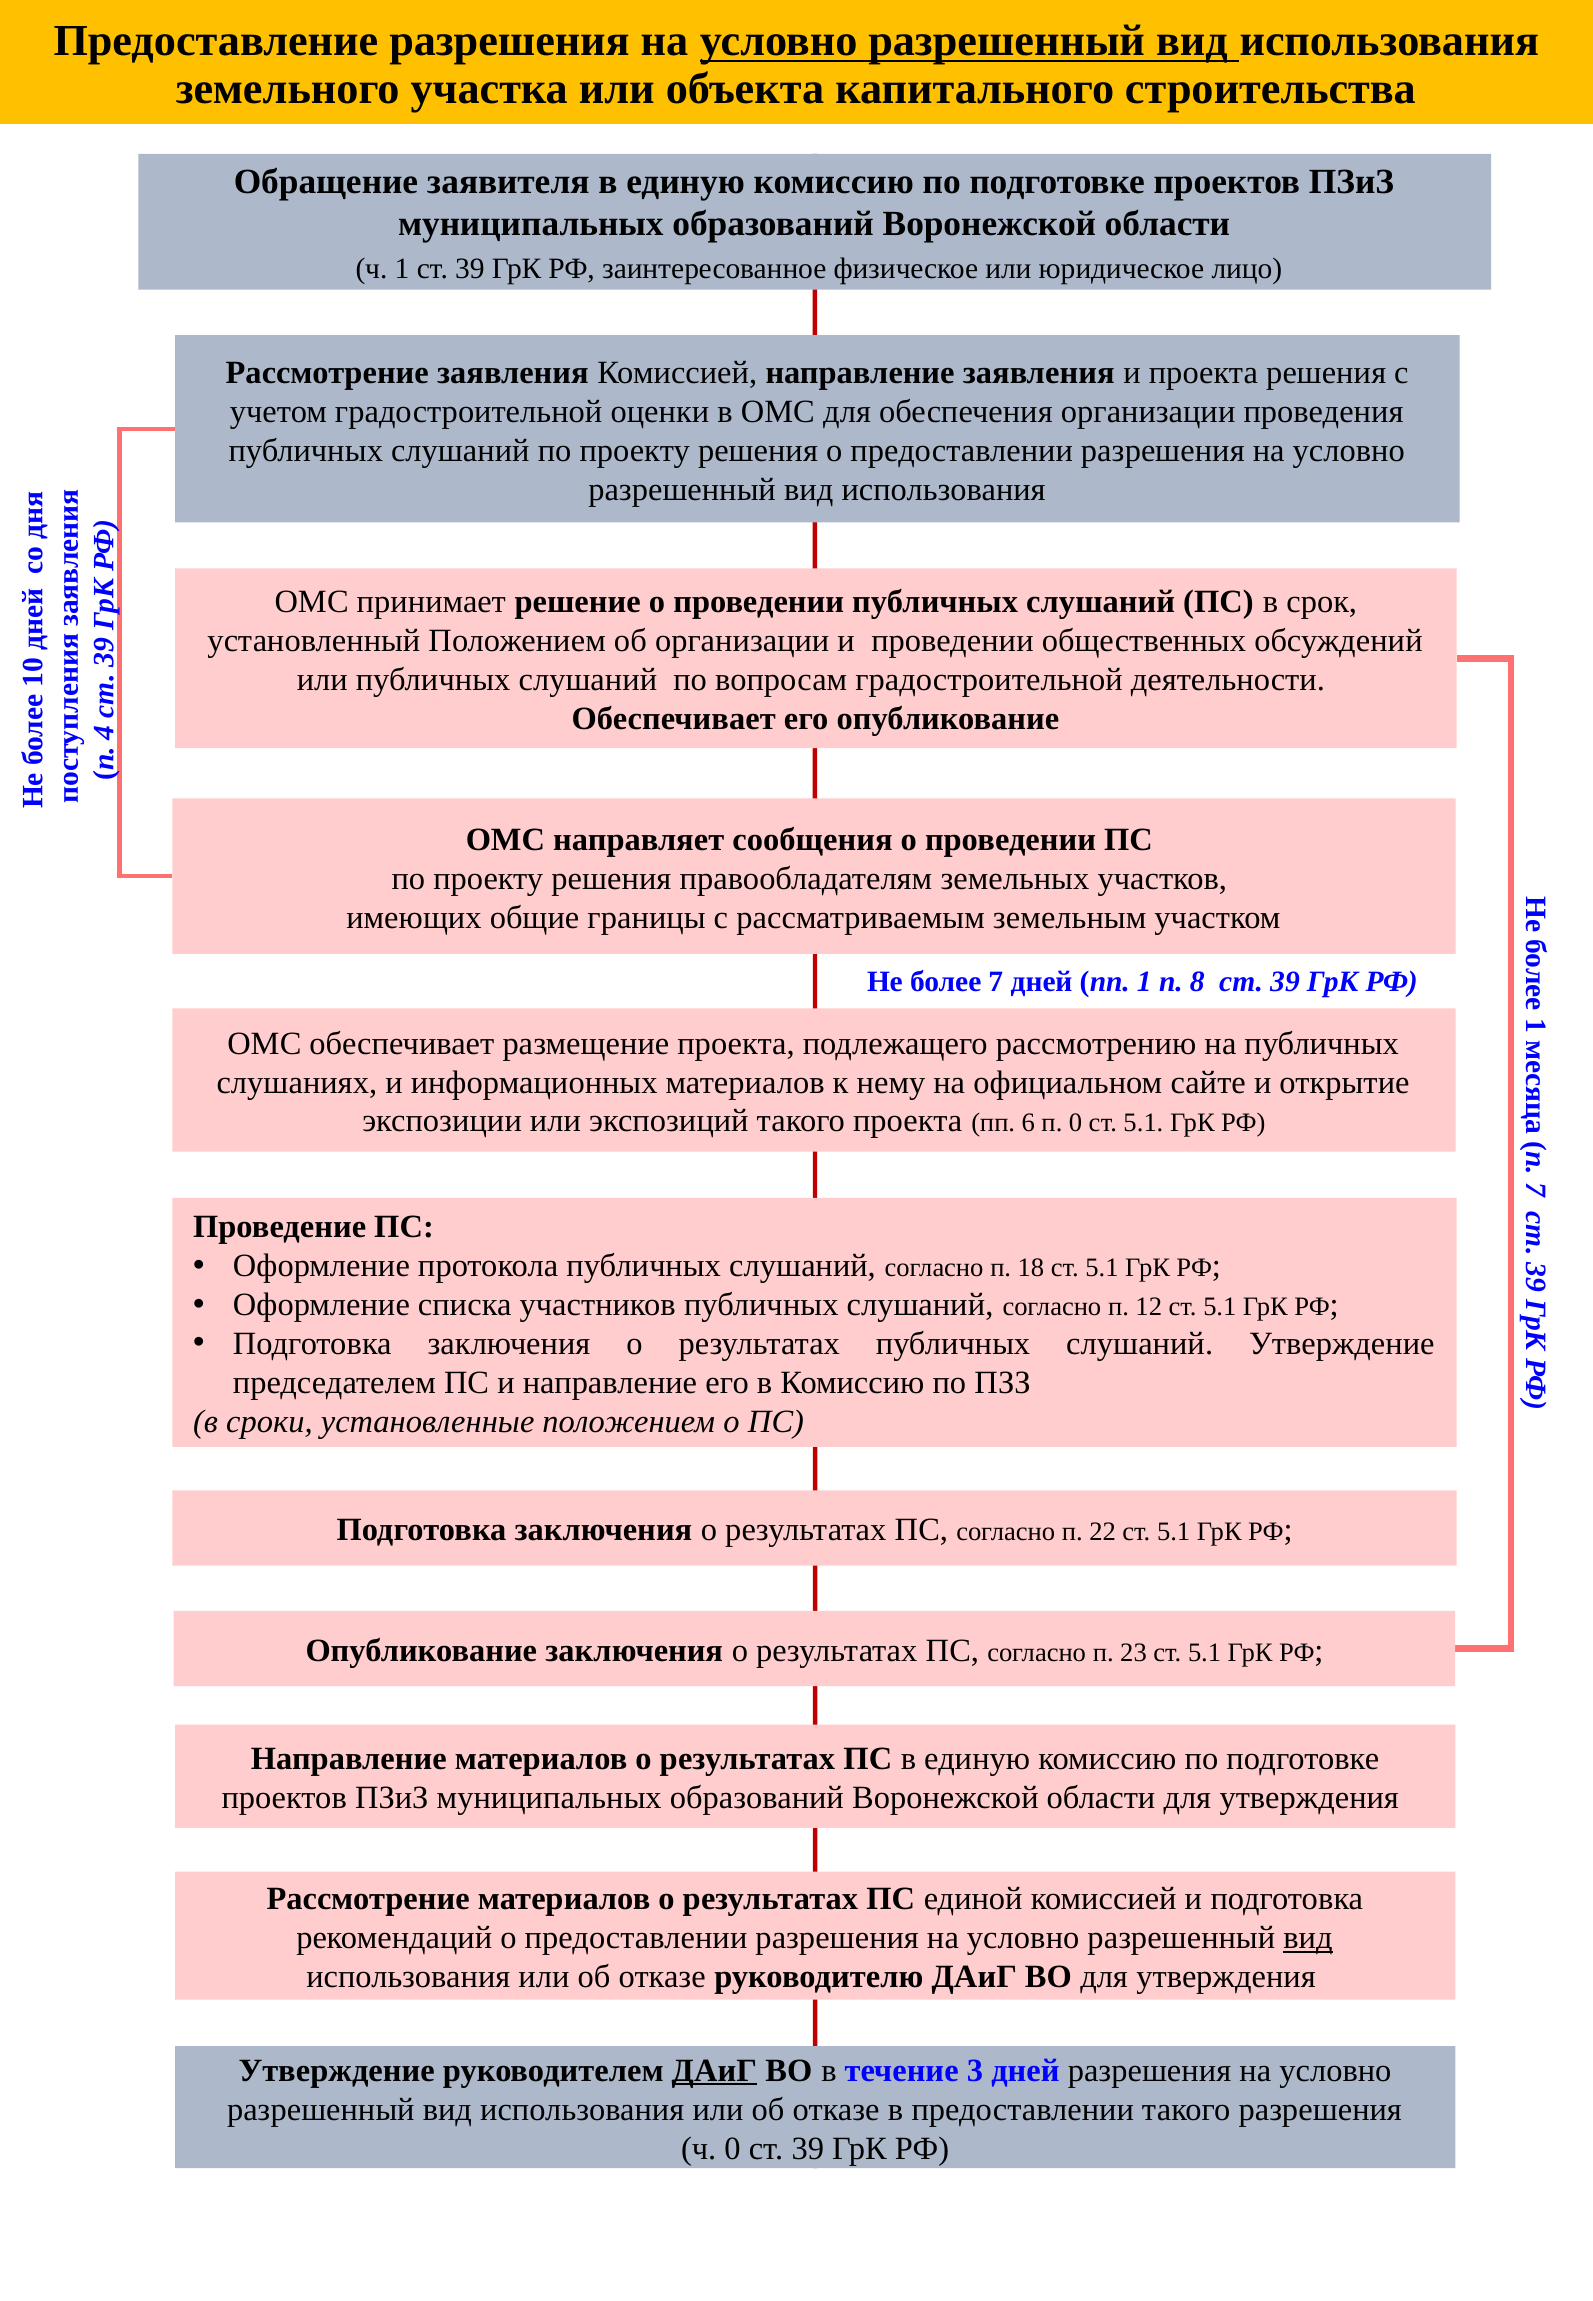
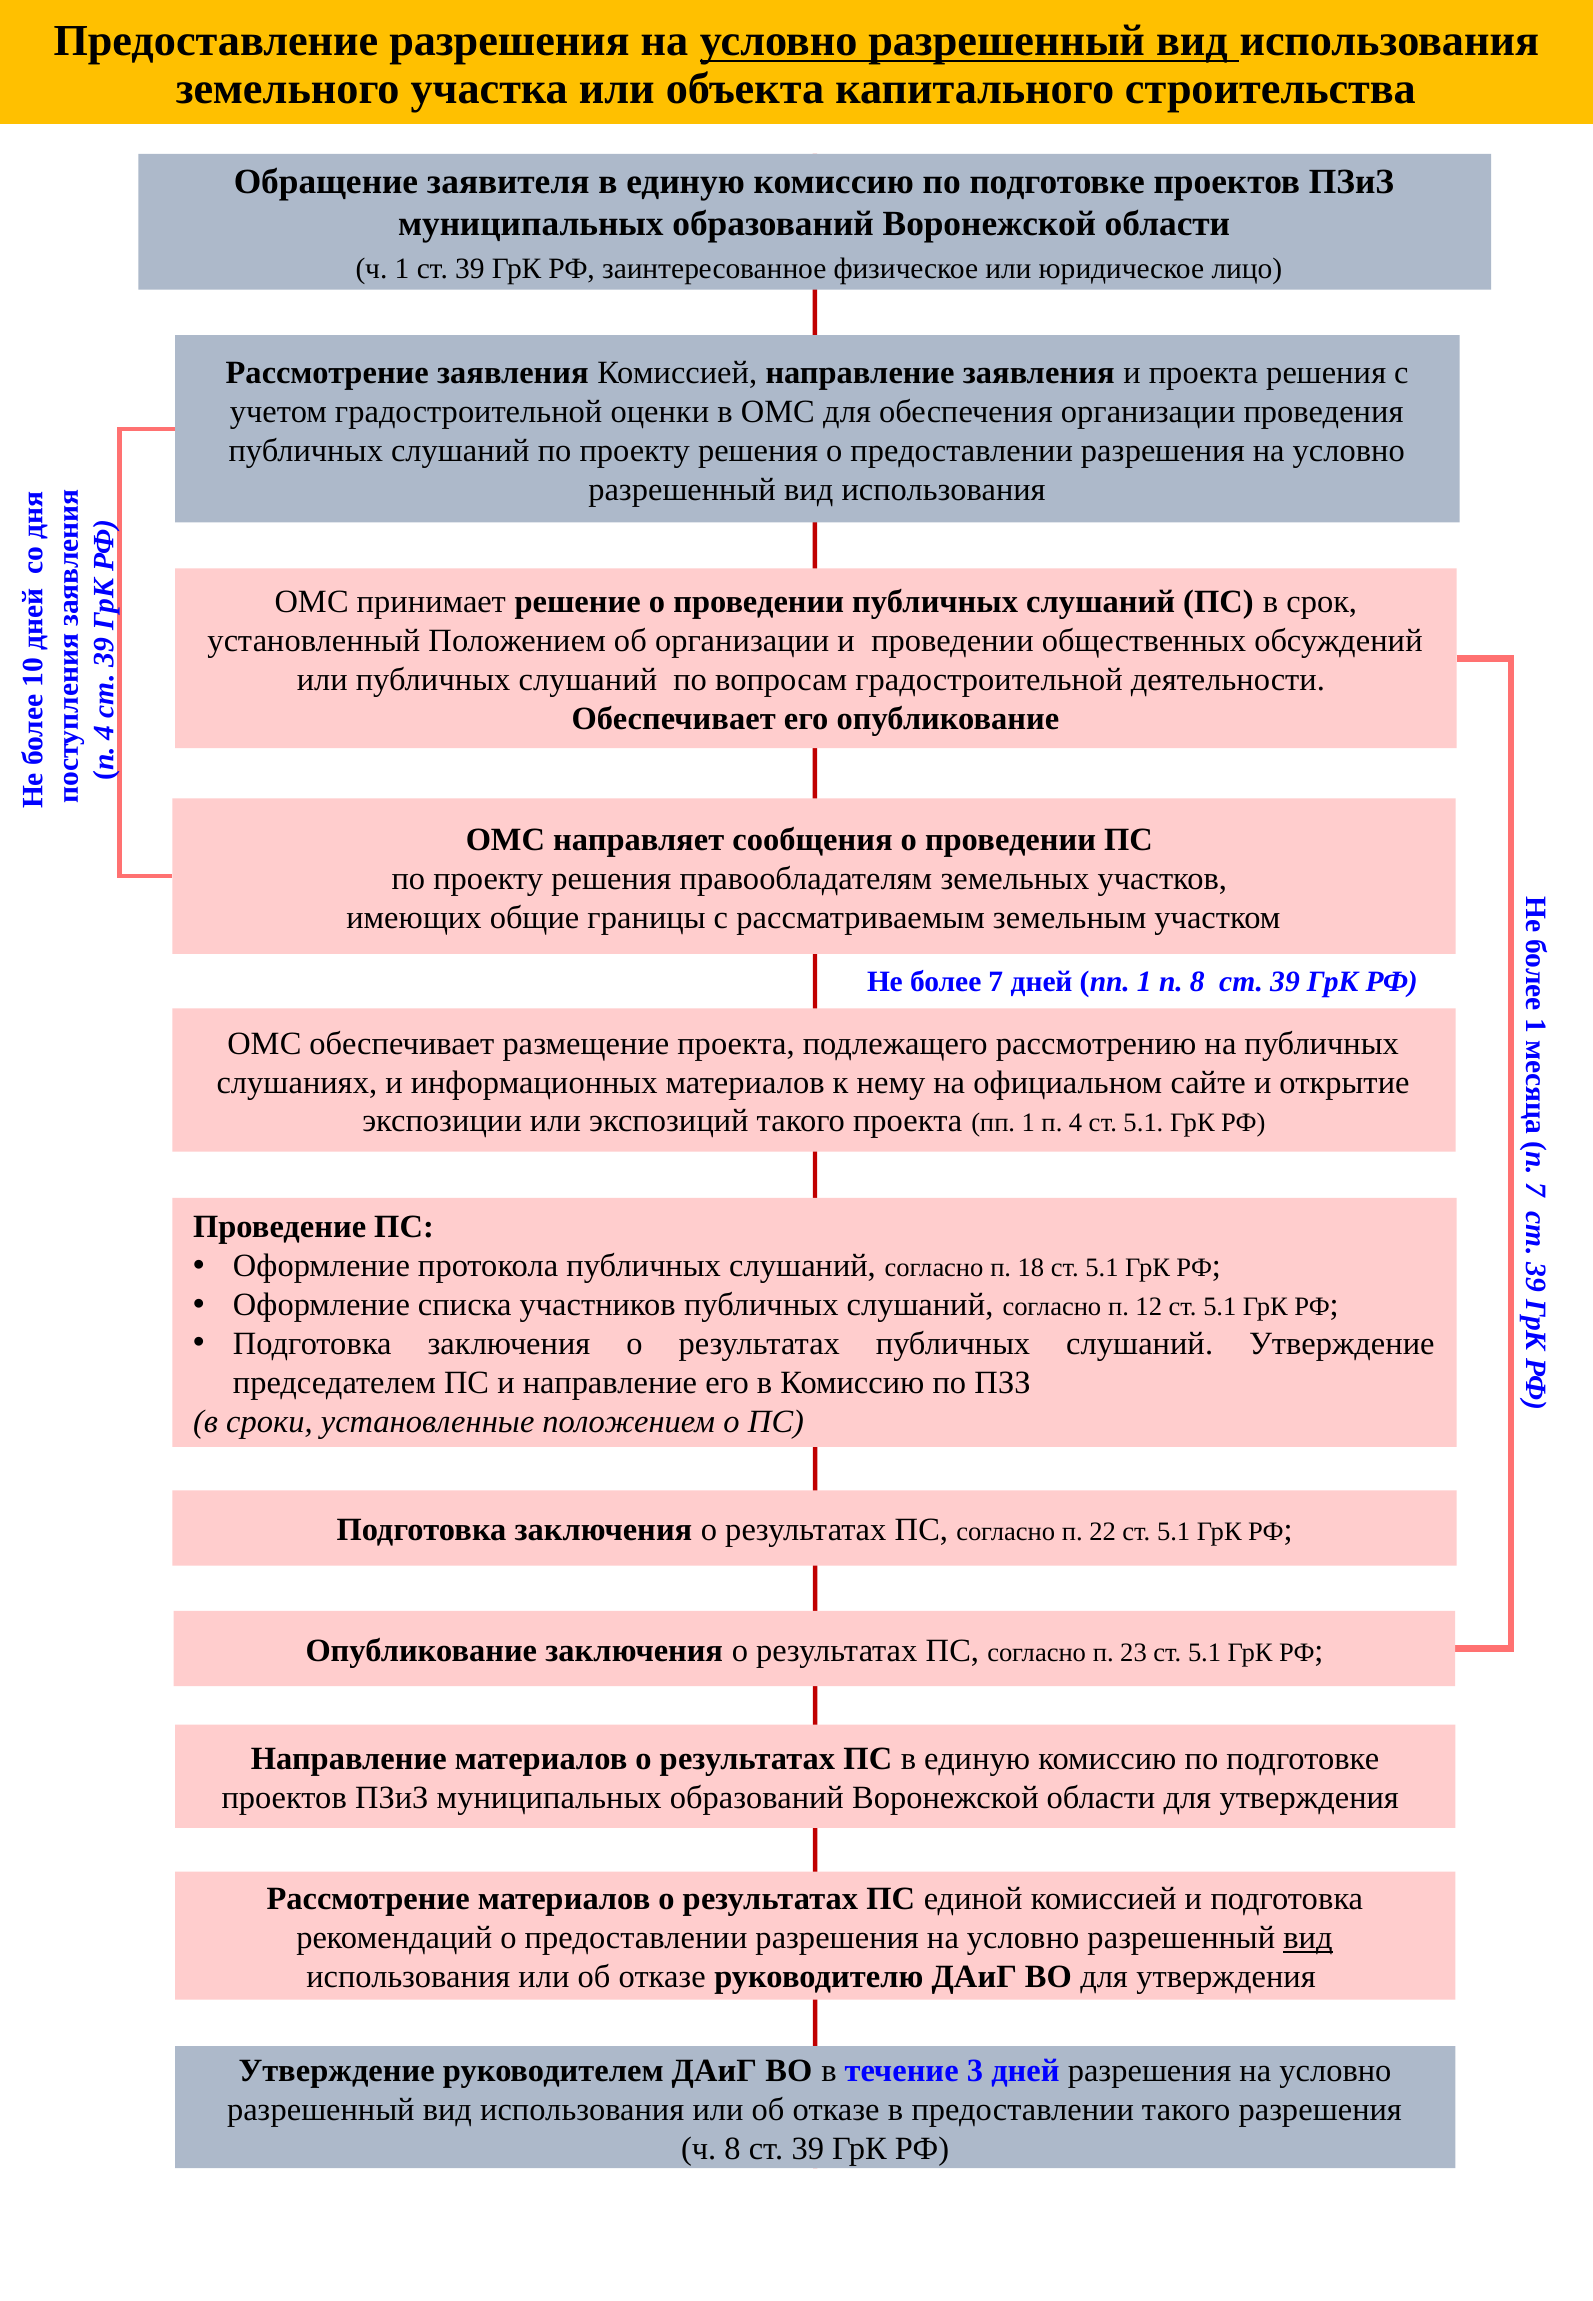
проекта пп 6: 6 -> 1
п 0: 0 -> 4
ДАиГ at (714, 2070) underline: present -> none
ч 0: 0 -> 8
